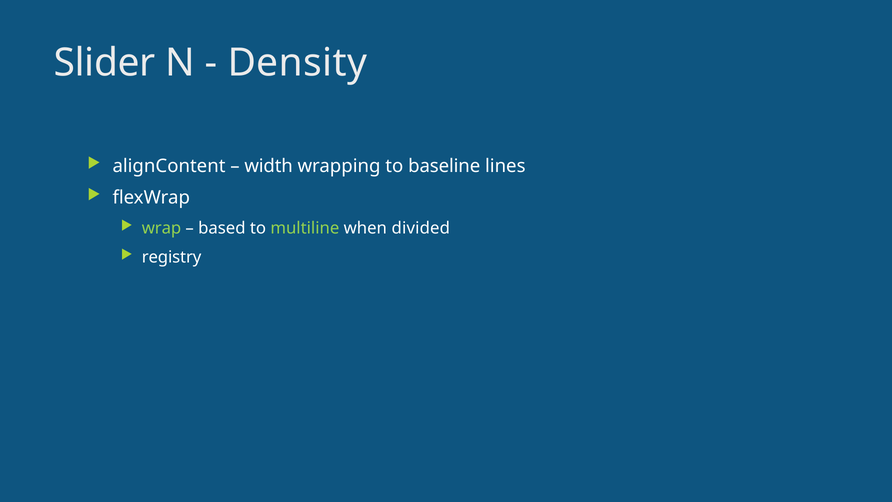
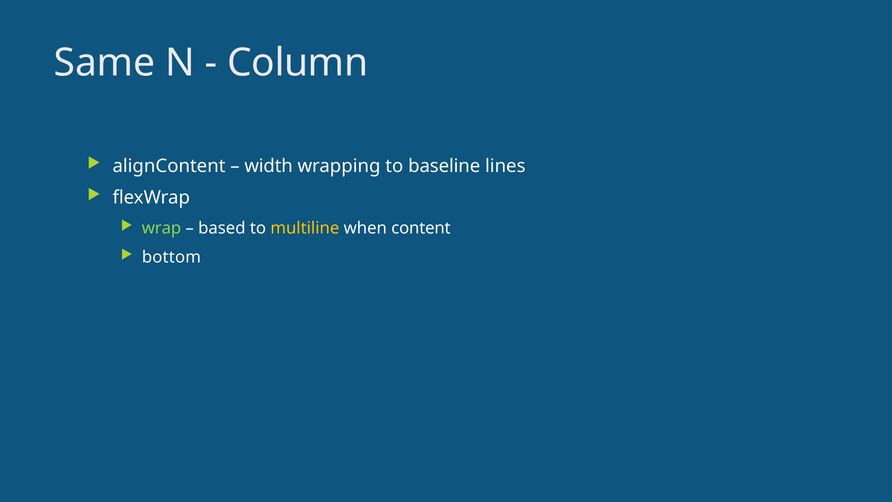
Slider: Slider -> Same
Density: Density -> Column
multiline colour: light green -> yellow
divided: divided -> content
registry: registry -> bottom
